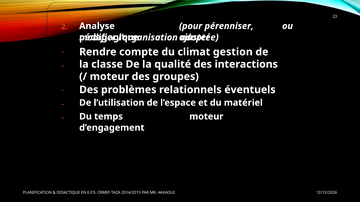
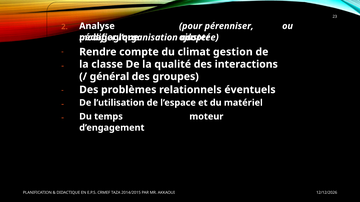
moteur at (109, 77): moteur -> général
